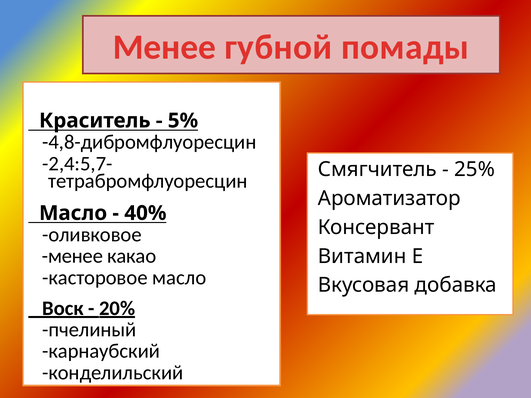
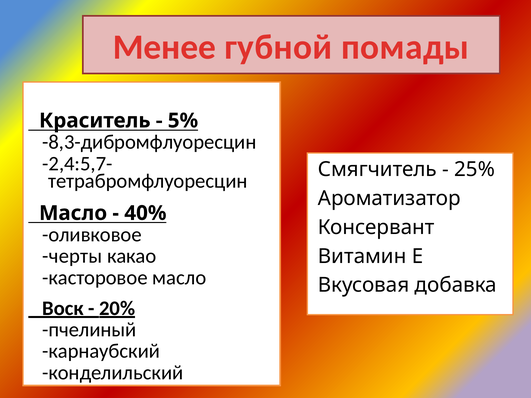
-4,8-дибромфлуоресцин: -4,8-дибромфлуоресцин -> -8,3-дибромфлуоресцин
менее at (72, 256): менее -> черты
